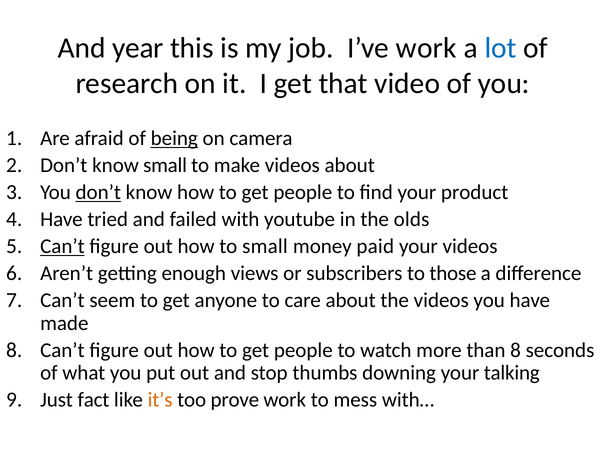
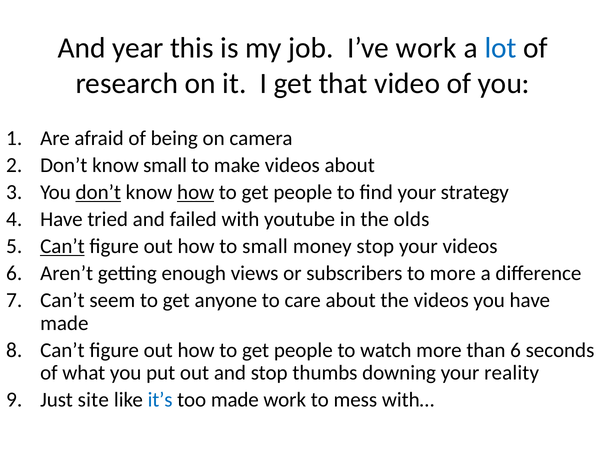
being underline: present -> none
how at (196, 192) underline: none -> present
product: product -> strategy
money paid: paid -> stop
to those: those -> more
than 8: 8 -> 6
talking: talking -> reality
fact: fact -> site
it’s colour: orange -> blue
too prove: prove -> made
